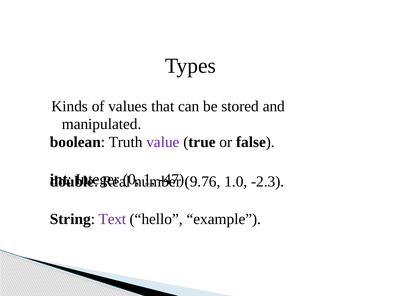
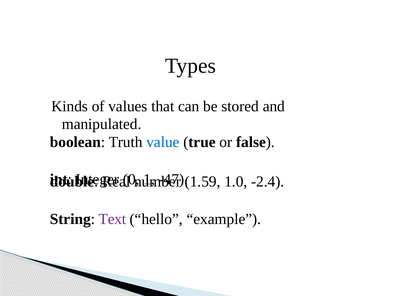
value colour: purple -> blue
9.76: 9.76 -> 1.59
-2.3: -2.3 -> -2.4
